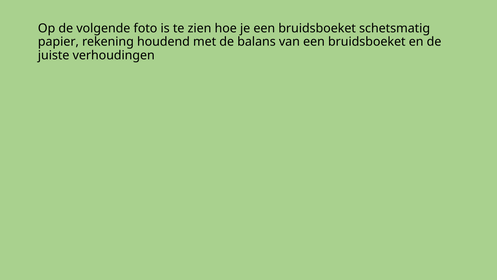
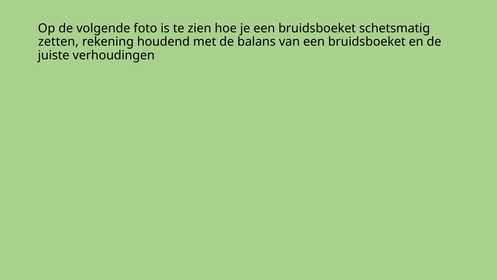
papier: papier -> zetten
